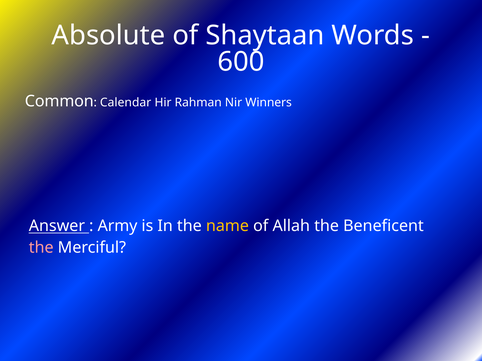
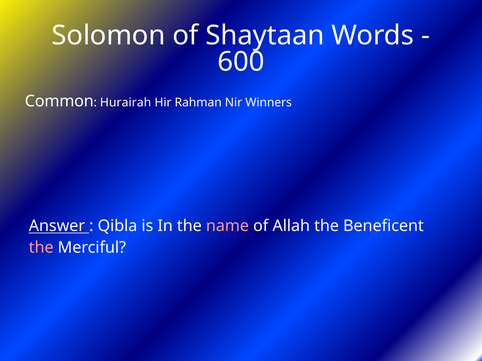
Absolute: Absolute -> Solomon
Calendar: Calendar -> Hurairah
Army: Army -> Qibla
name colour: yellow -> pink
